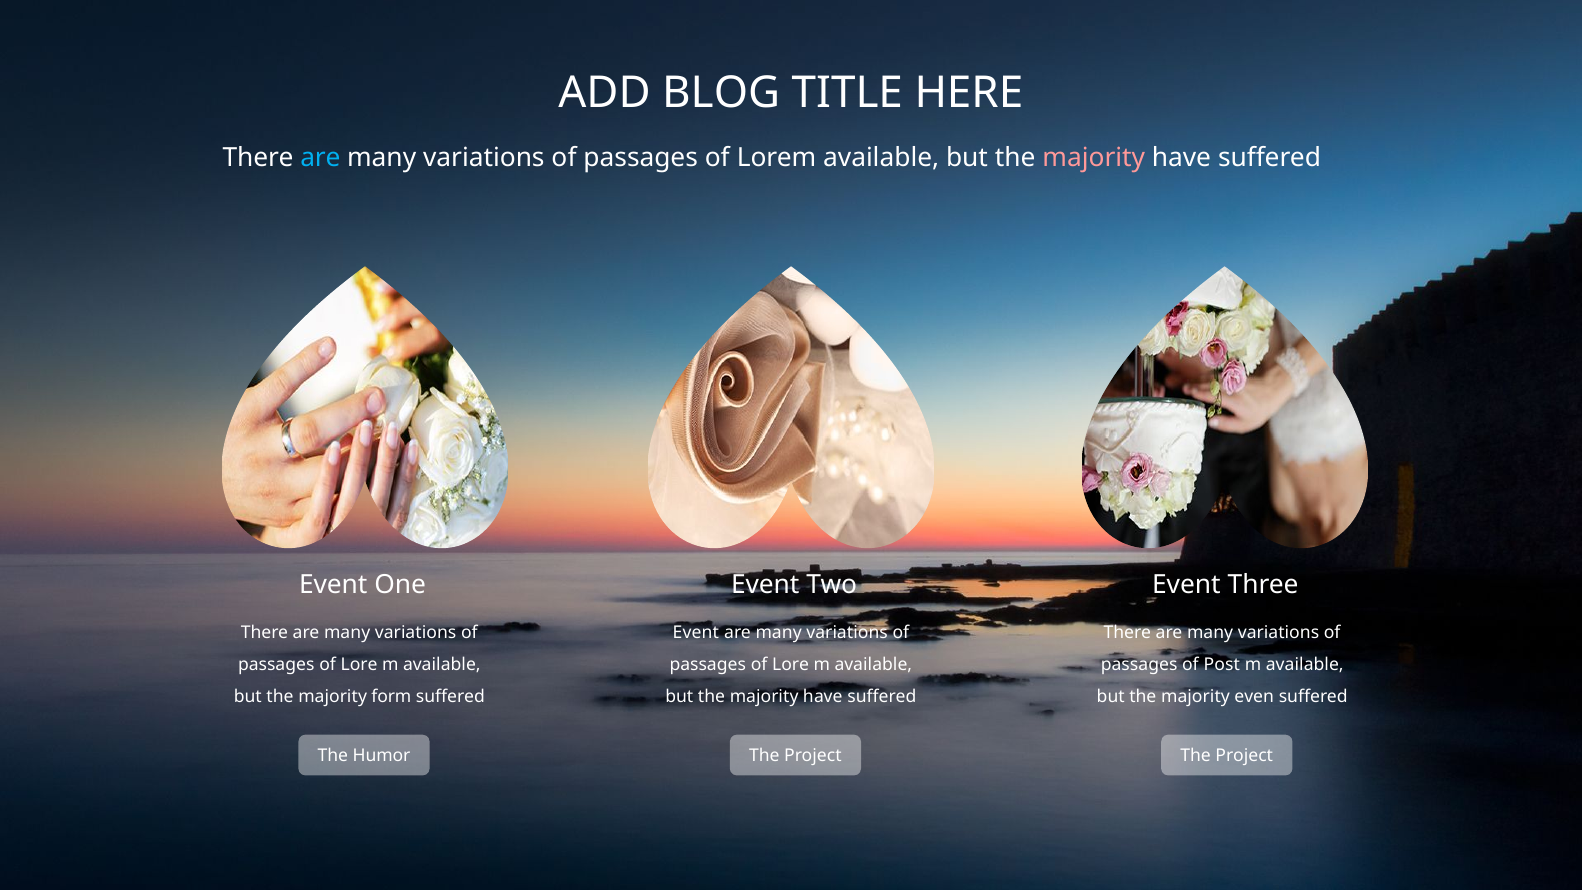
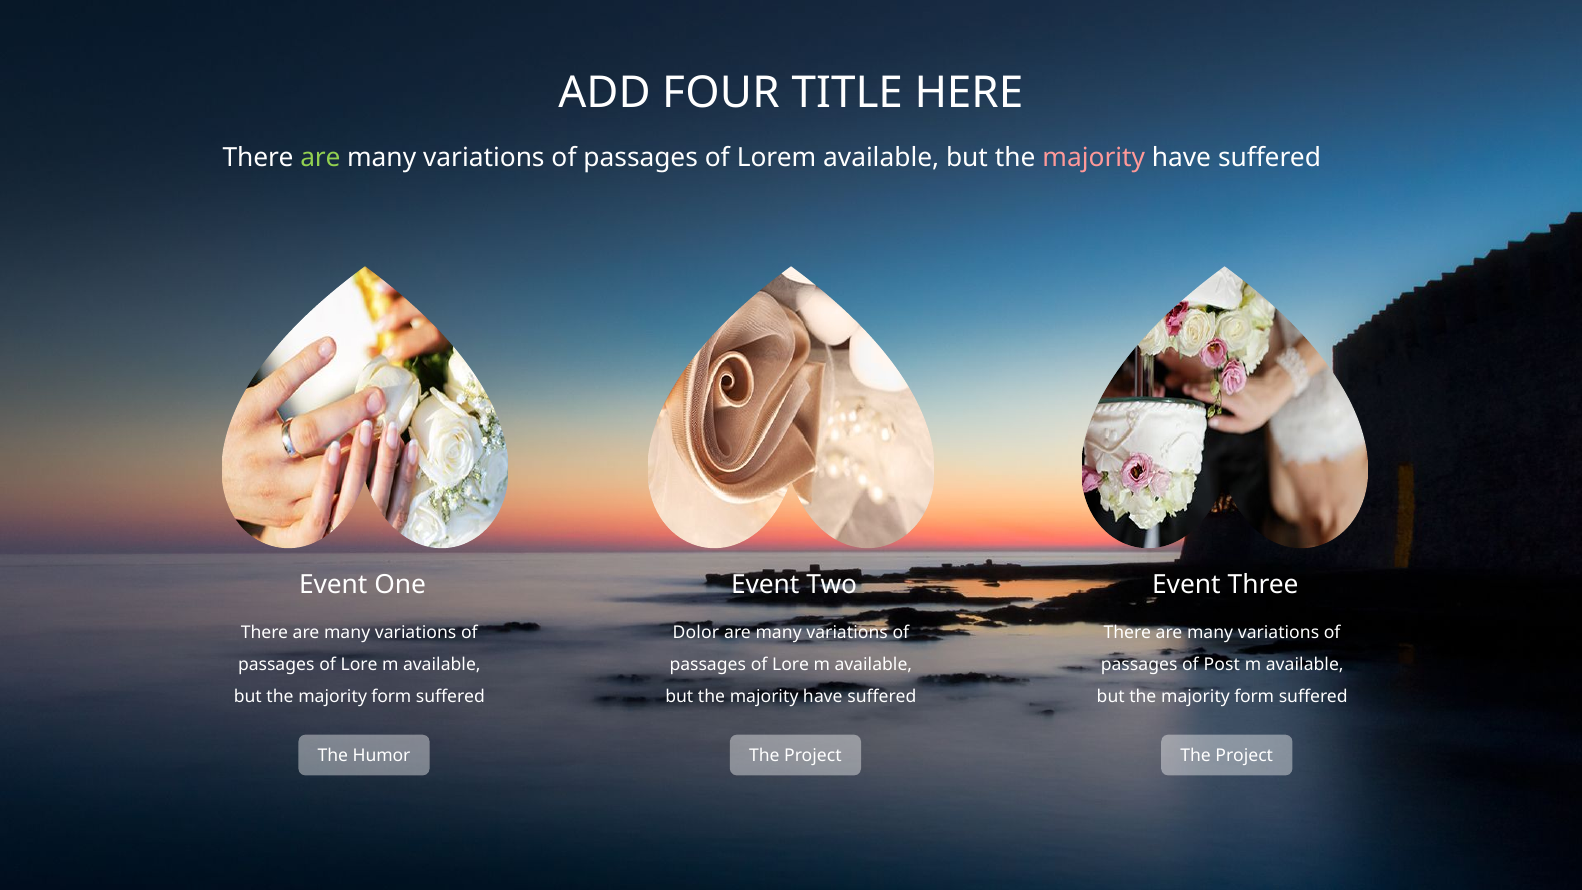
BLOG: BLOG -> FOUR
are at (320, 158) colour: light blue -> light green
Event at (696, 633): Event -> Dolor
even at (1254, 696): even -> form
